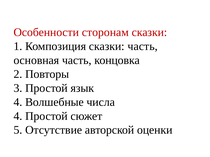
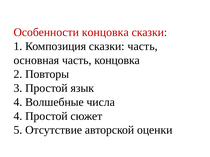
Особенности сторонам: сторонам -> концовка
